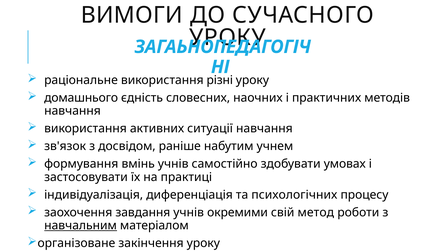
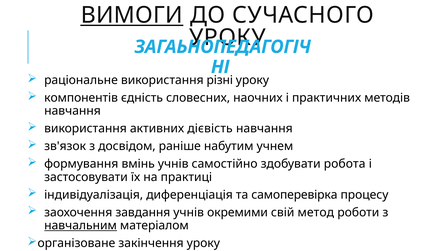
ВИМОГИ underline: none -> present
домашнього: домашнього -> компонентів
ситуації: ситуації -> дієвість
умовах: умовах -> робота
психологічних: психологічних -> самоперевірка
